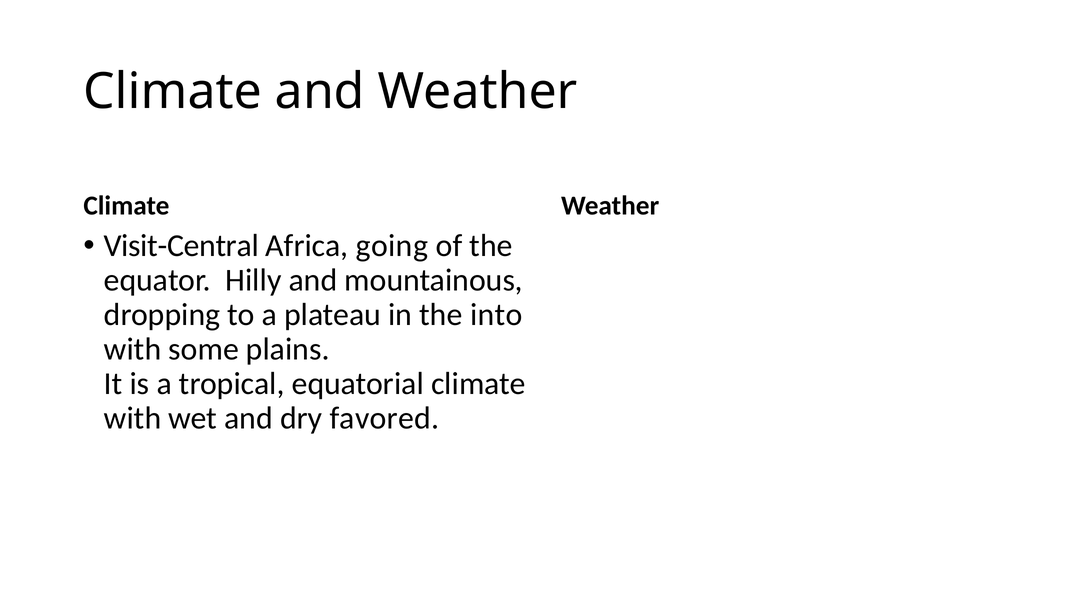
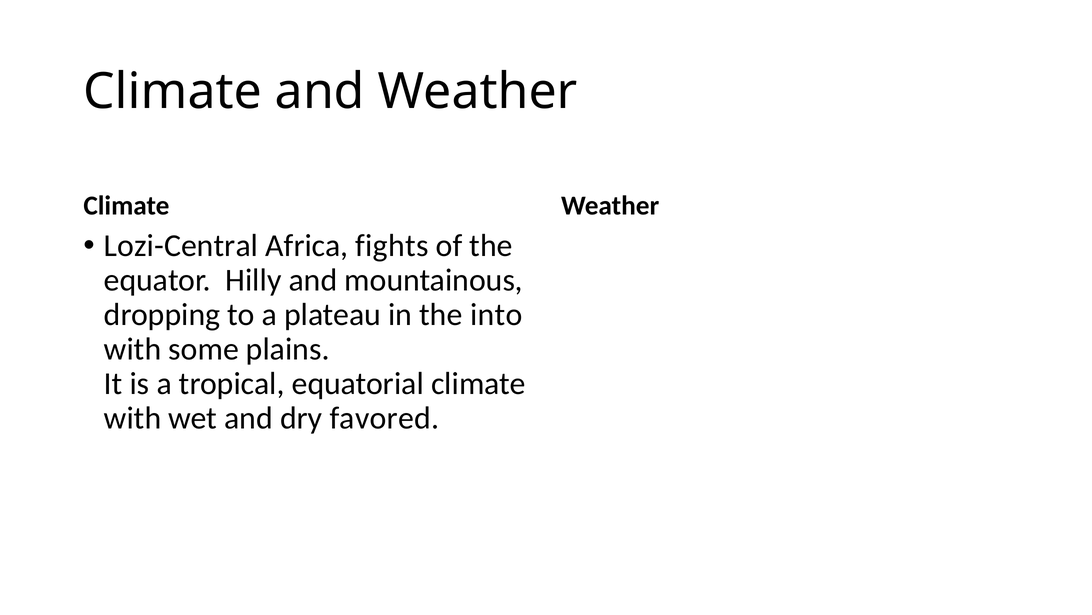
Visit-Central: Visit-Central -> Lozi-Central
going: going -> fights
